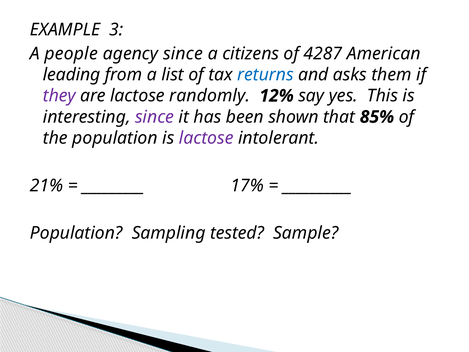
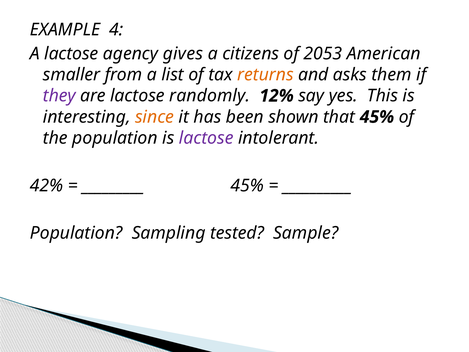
3: 3 -> 4
A people: people -> lactose
agency since: since -> gives
4287: 4287 -> 2053
leading: leading -> smaller
returns colour: blue -> orange
since at (155, 117) colour: purple -> orange
that 85%: 85% -> 45%
21%: 21% -> 42%
17% at (247, 185): 17% -> 45%
